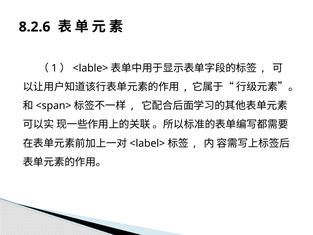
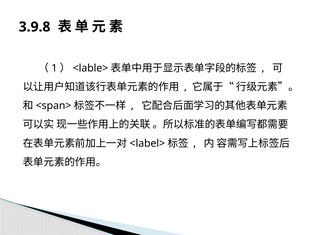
8.2.6: 8.2.6 -> 3.9.8
